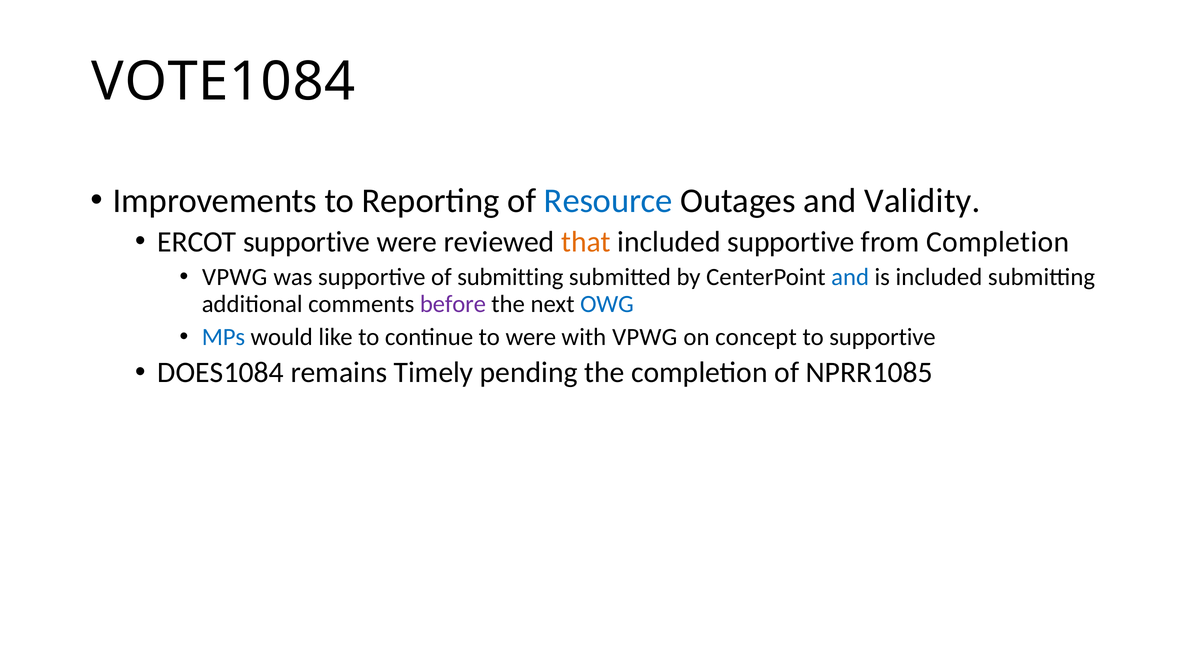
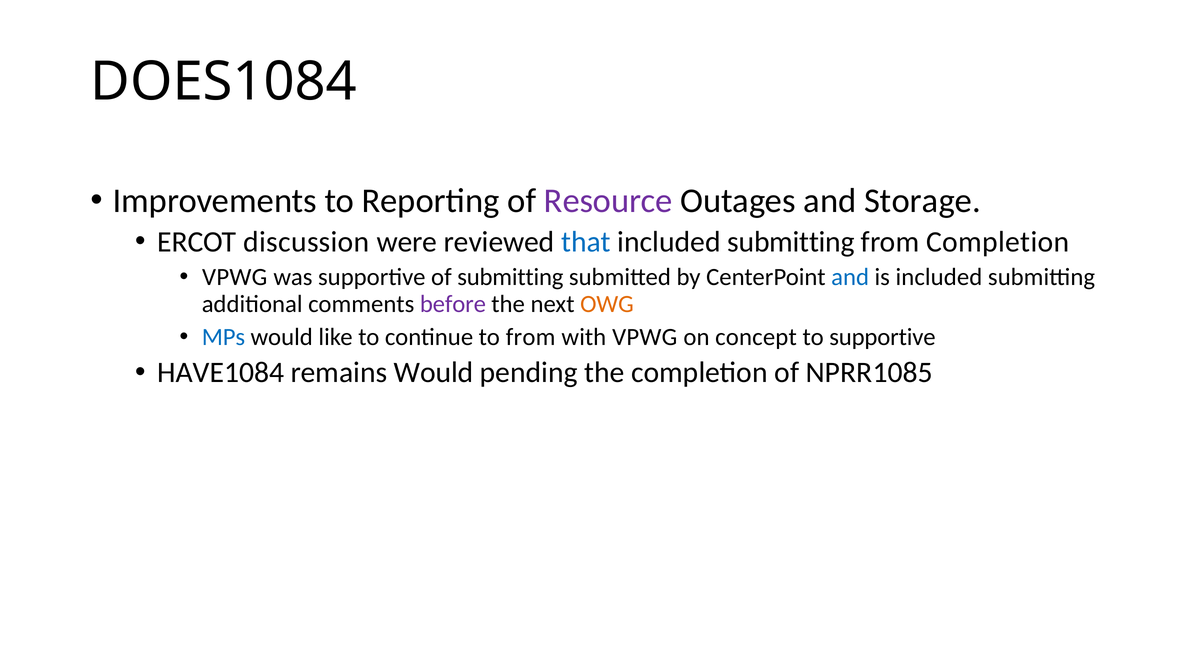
VOTE1084: VOTE1084 -> DOES1084
Resource colour: blue -> purple
Validity: Validity -> Storage
ERCOT supportive: supportive -> discussion
that colour: orange -> blue
supportive at (791, 242): supportive -> submitting
OWG colour: blue -> orange
to were: were -> from
DOES1084: DOES1084 -> HAVE1084
remains Timely: Timely -> Would
